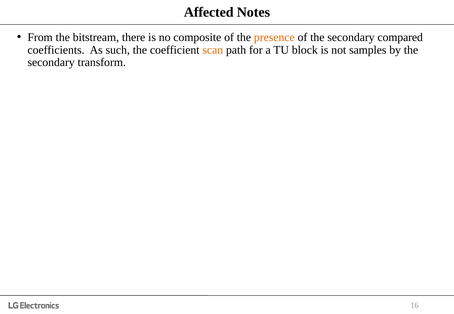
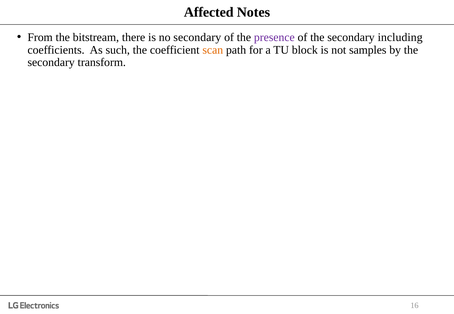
no composite: composite -> secondary
presence colour: orange -> purple
compared: compared -> including
